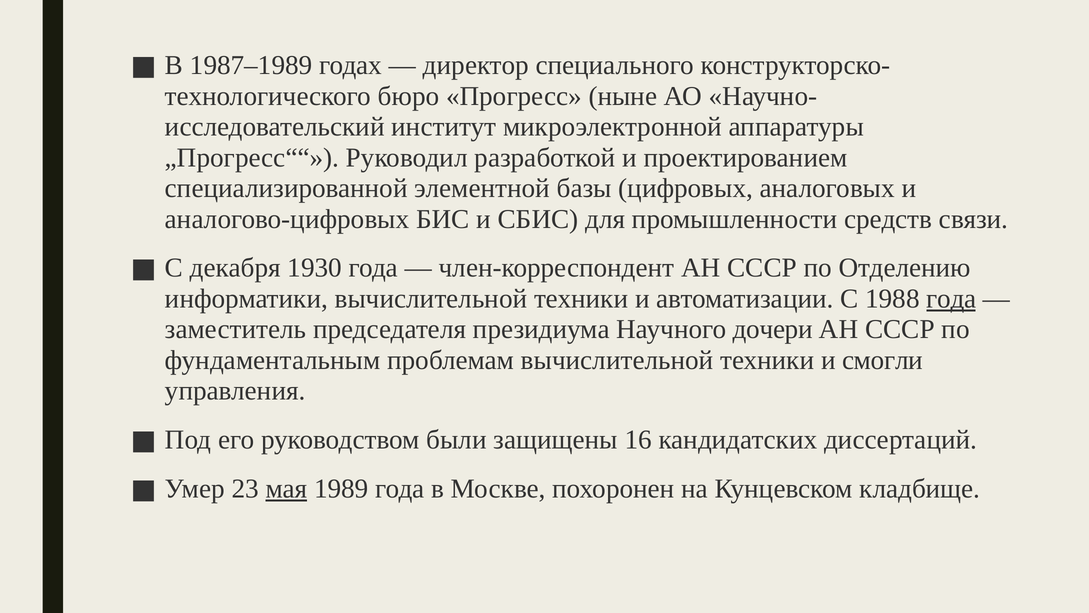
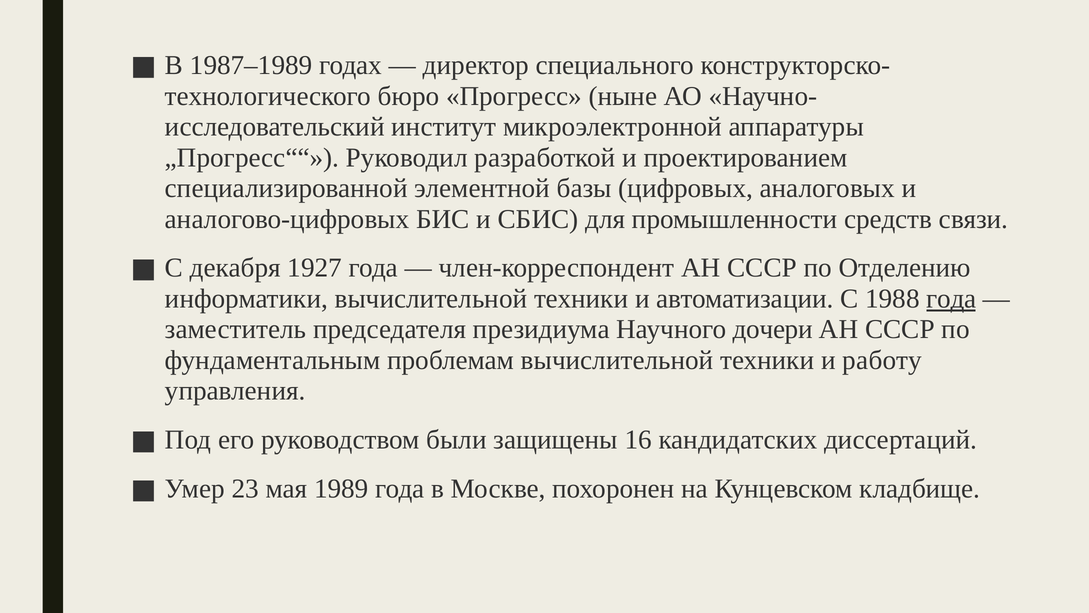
1930: 1930 -> 1927
смогли: смогли -> работу
мая underline: present -> none
